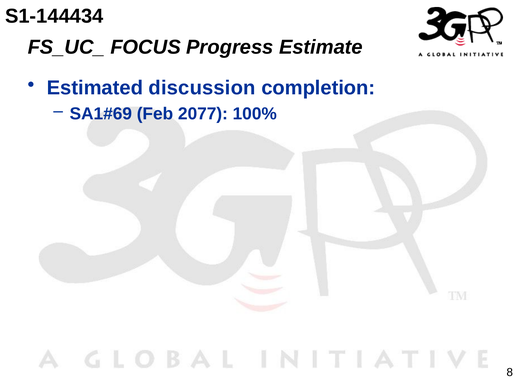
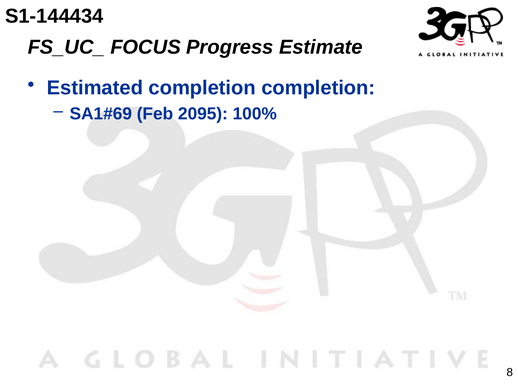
Estimated discussion: discussion -> completion
2077: 2077 -> 2095
